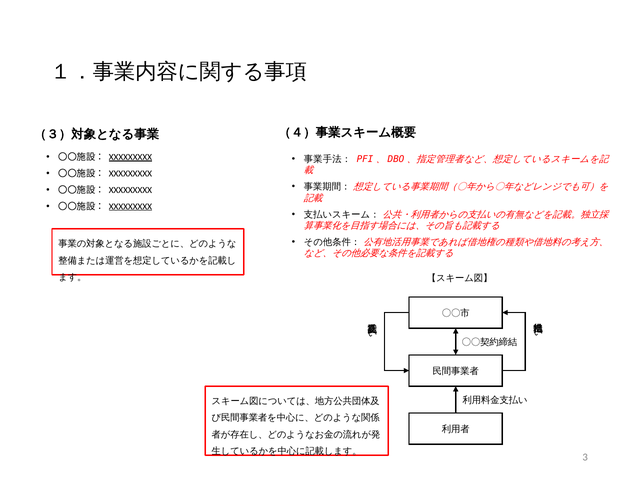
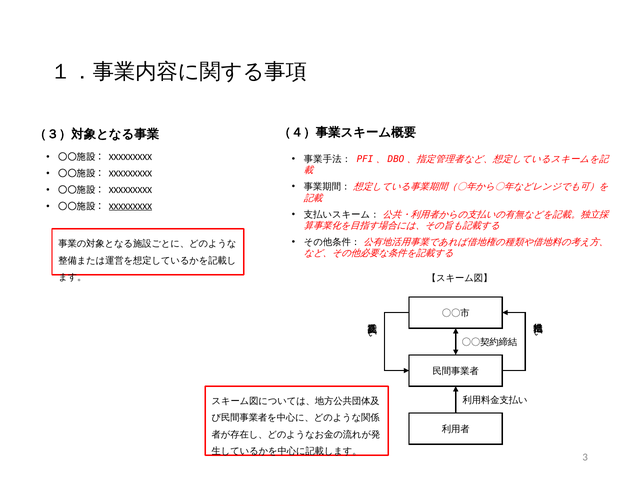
XXXXXXXXX at (130, 157) underline: present -> none
